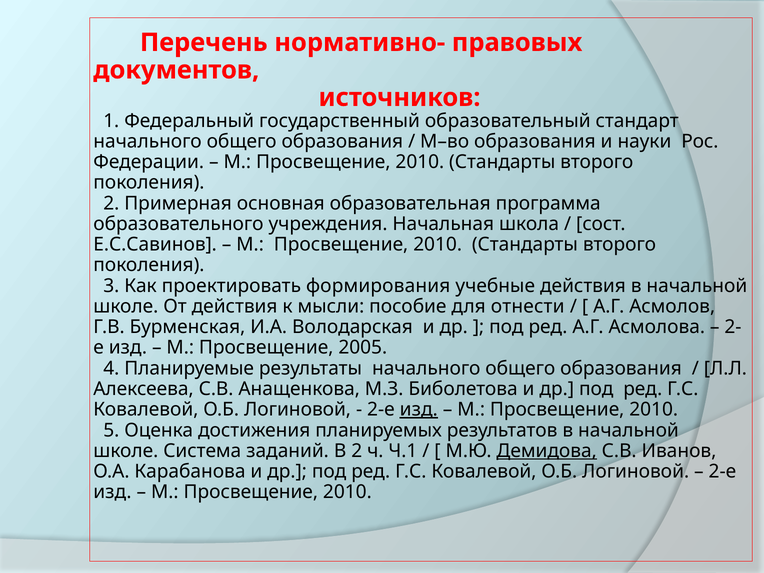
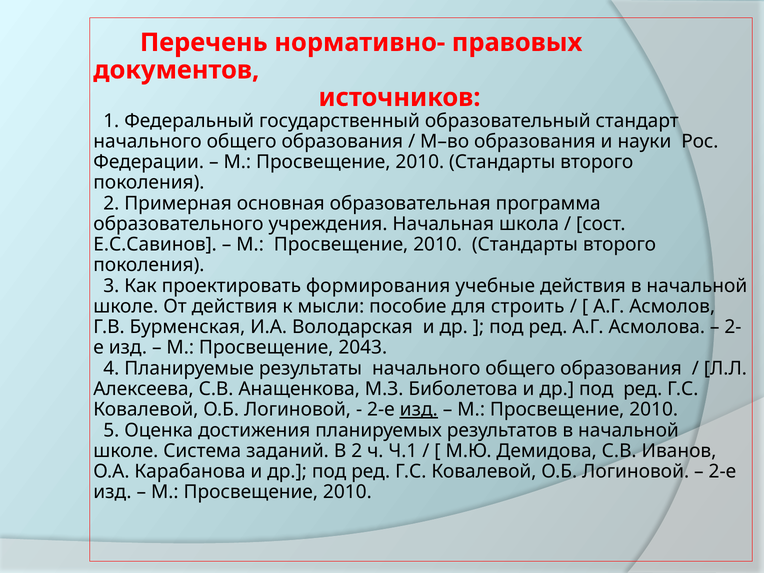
отнести: отнести -> строить
2005: 2005 -> 2043
Демидова underline: present -> none
